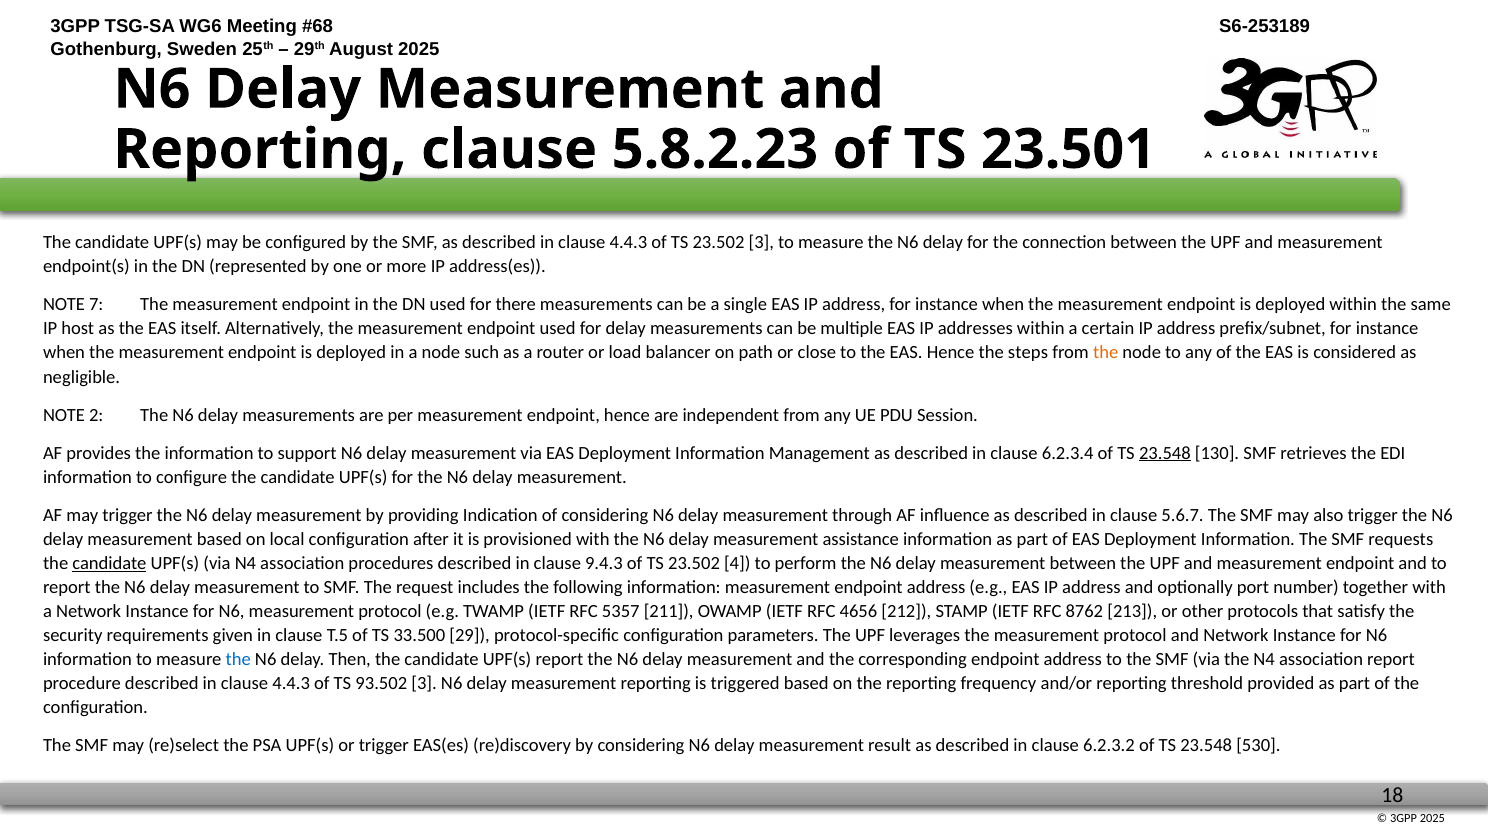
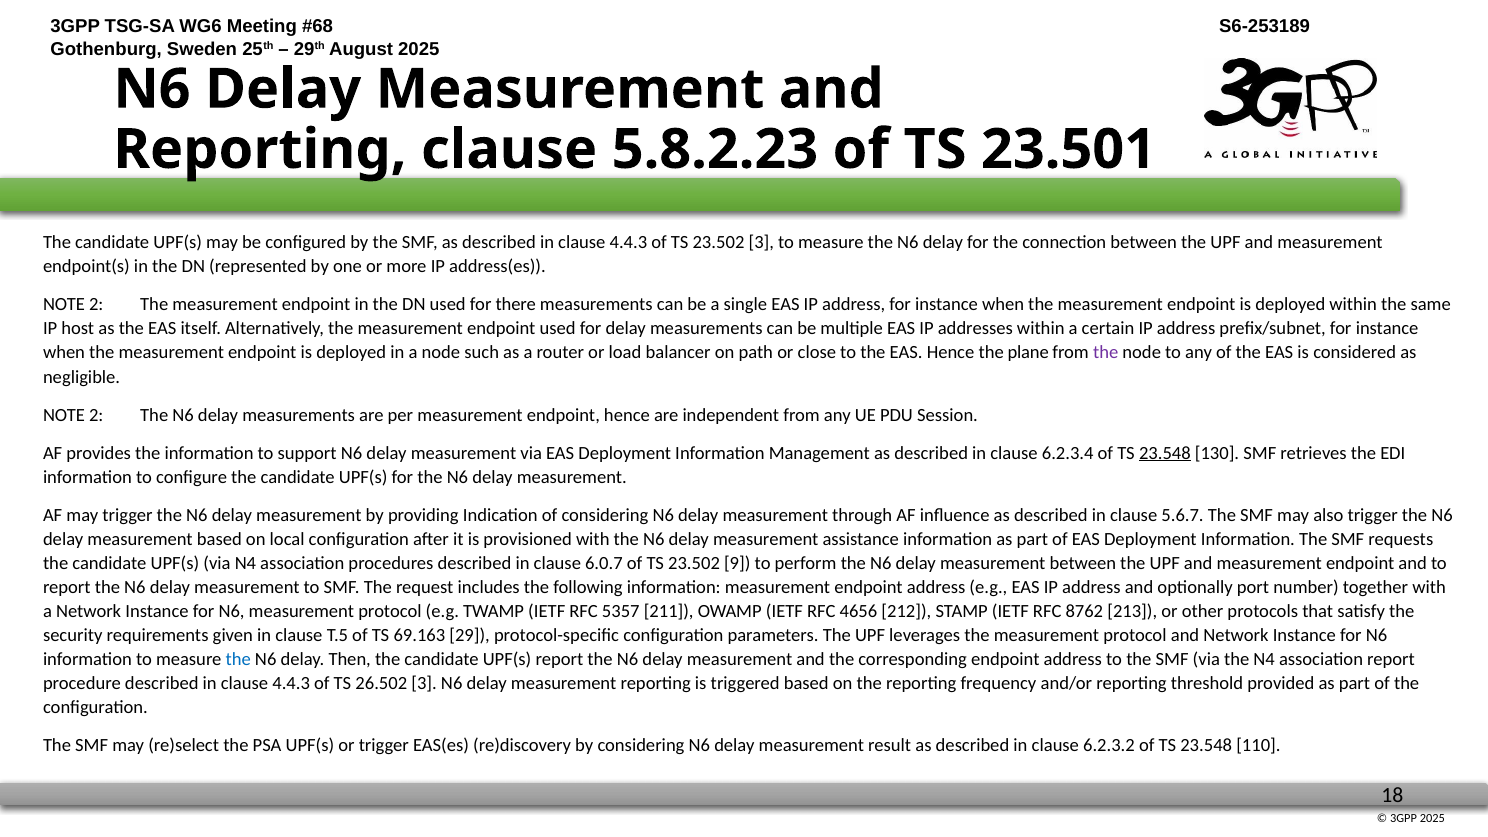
7 at (96, 305): 7 -> 2
steps: steps -> plane
the at (1106, 353) colour: orange -> purple
candidate at (109, 563) underline: present -> none
9.4.3: 9.4.3 -> 6.0.7
4: 4 -> 9
33.500: 33.500 -> 69.163
93.502: 93.502 -> 26.502
530: 530 -> 110
